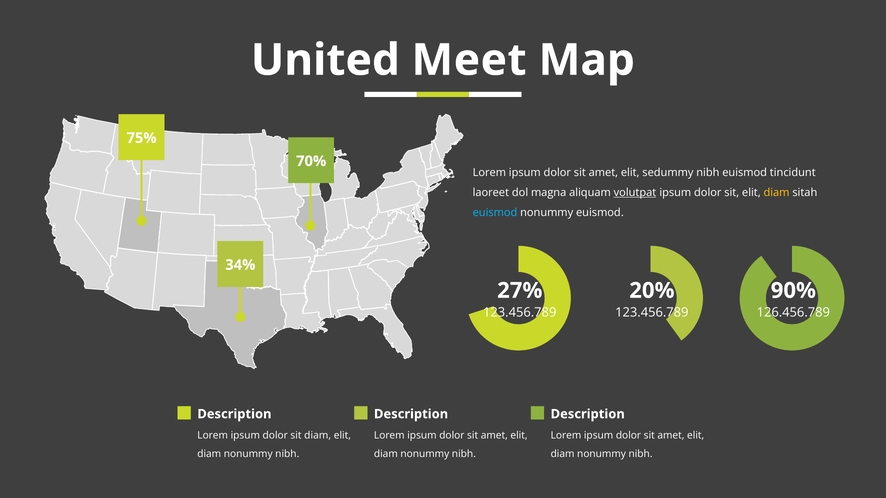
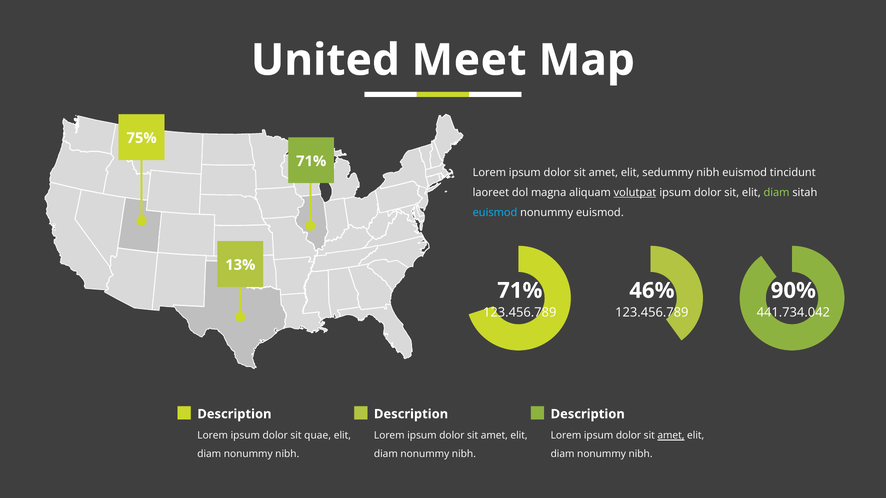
70% at (311, 161): 70% -> 71%
diam at (777, 193) colour: yellow -> light green
34%: 34% -> 13%
27% at (520, 291): 27% -> 71%
20%: 20% -> 46%
126.456.789: 126.456.789 -> 441.734.042
sit diam: diam -> quae
amet at (671, 436) underline: none -> present
